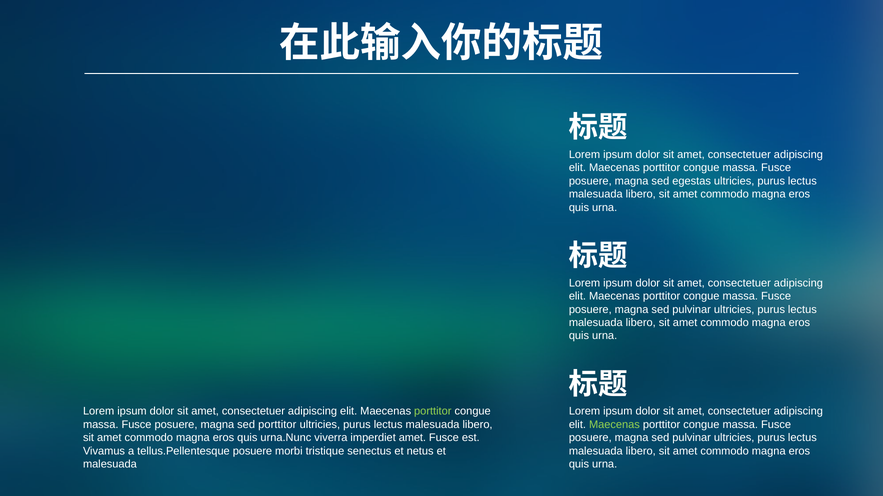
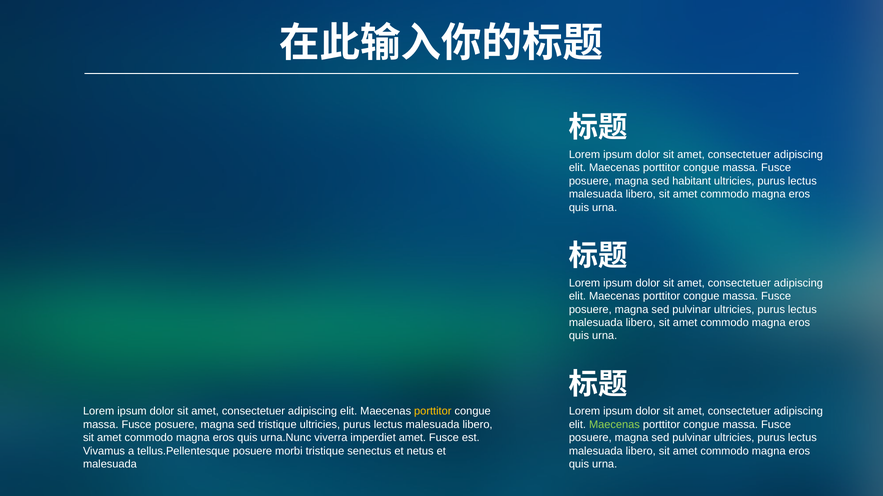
egestas: egestas -> habitant
porttitor at (433, 412) colour: light green -> yellow
sed porttitor: porttitor -> tristique
